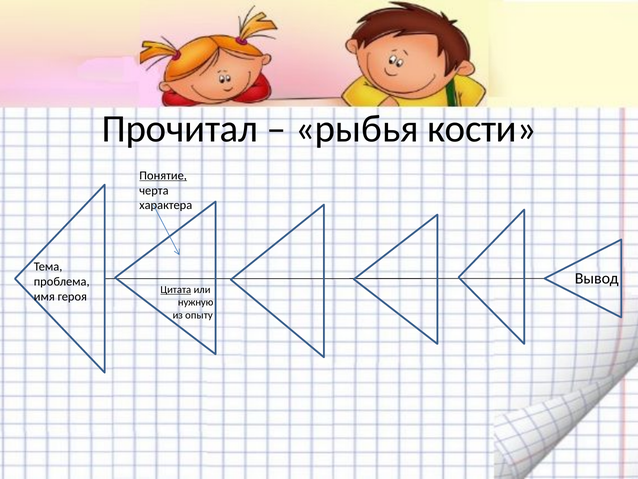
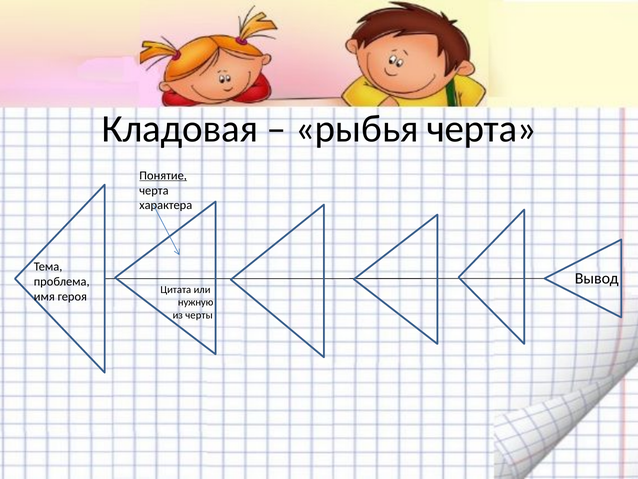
Прочитал: Прочитал -> Кладовая
рыбья кости: кости -> черта
Цитата underline: present -> none
опыту: опыту -> черты
